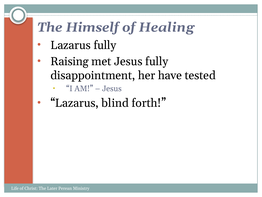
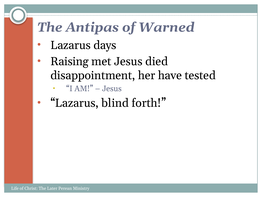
Himself: Himself -> Antipas
Healing: Healing -> Warned
Lazarus fully: fully -> days
Jesus fully: fully -> died
